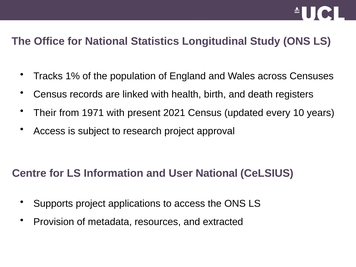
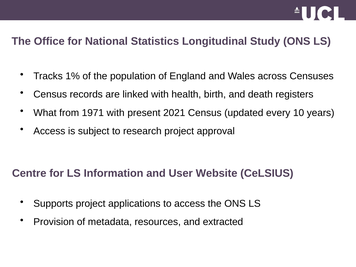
Their: Their -> What
User National: National -> Website
